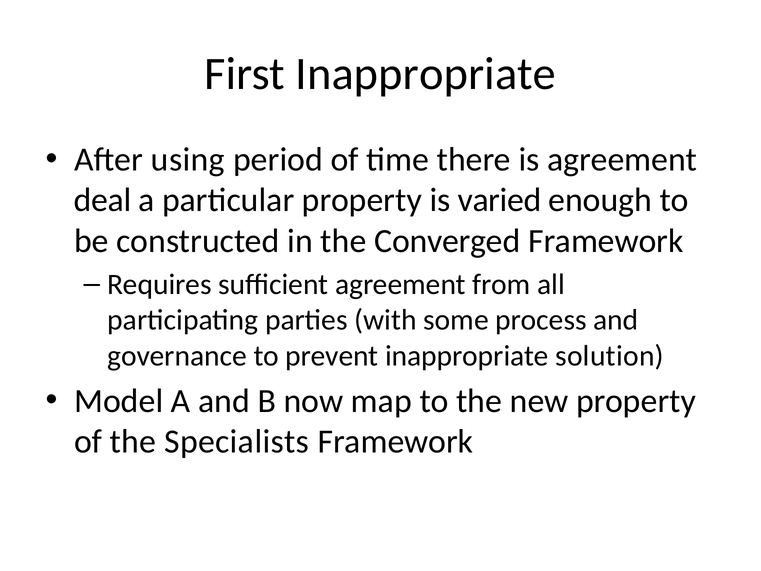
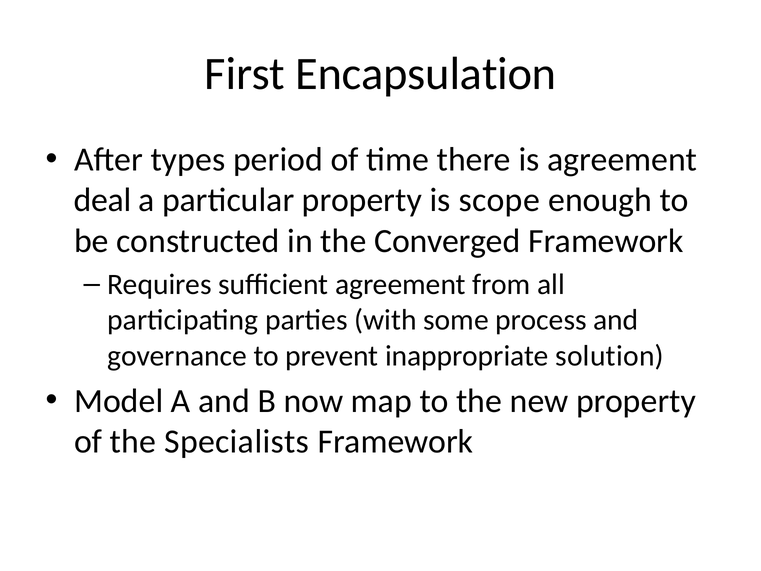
First Inappropriate: Inappropriate -> Encapsulation
using: using -> types
varied: varied -> scope
